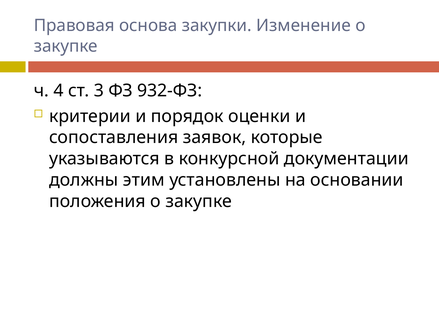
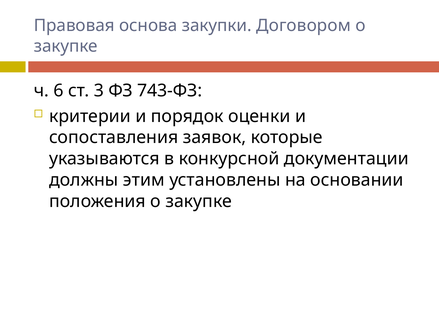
Изменение: Изменение -> Договором
4: 4 -> 6
932-ФЗ: 932-ФЗ -> 743-ФЗ
